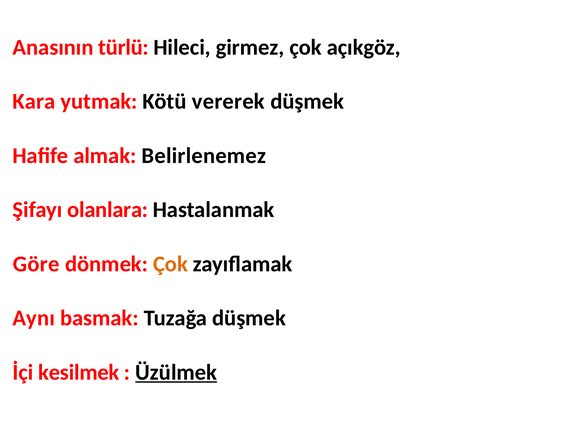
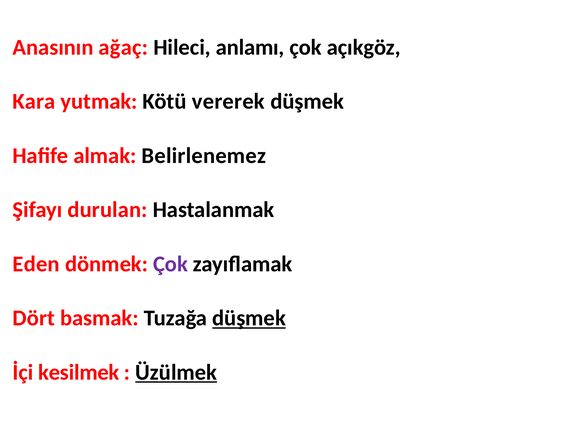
türlü: türlü -> ağaç
girmez: girmez -> anlamı
olanlara: olanlara -> durulan
Göre: Göre -> Eden
Çok at (170, 264) colour: orange -> purple
Aynı: Aynı -> Dört
düşmek at (249, 318) underline: none -> present
